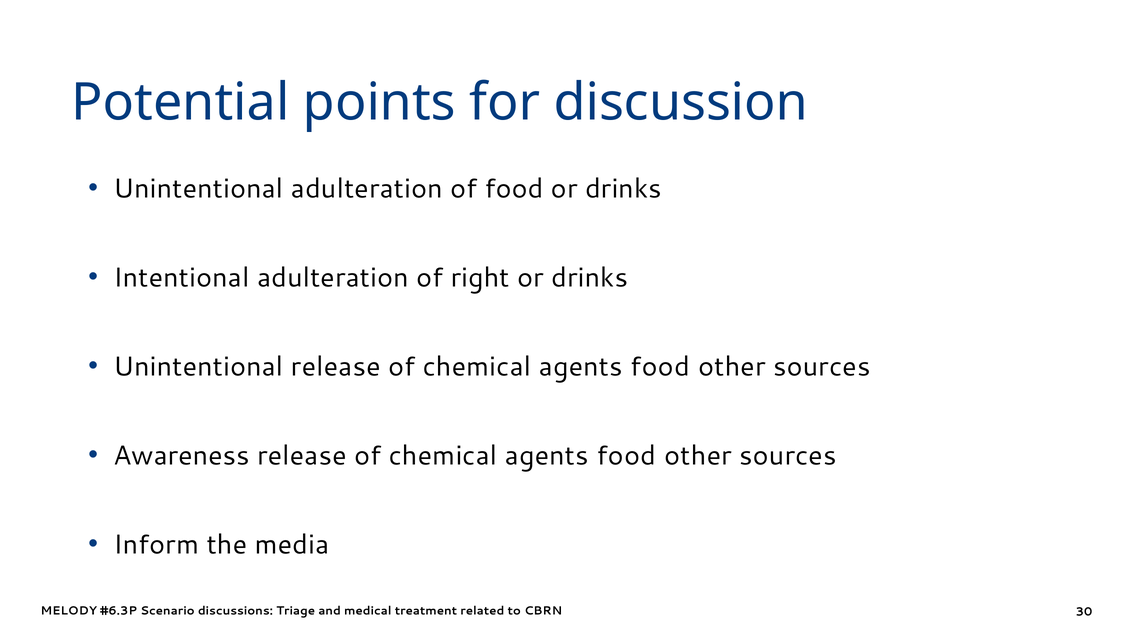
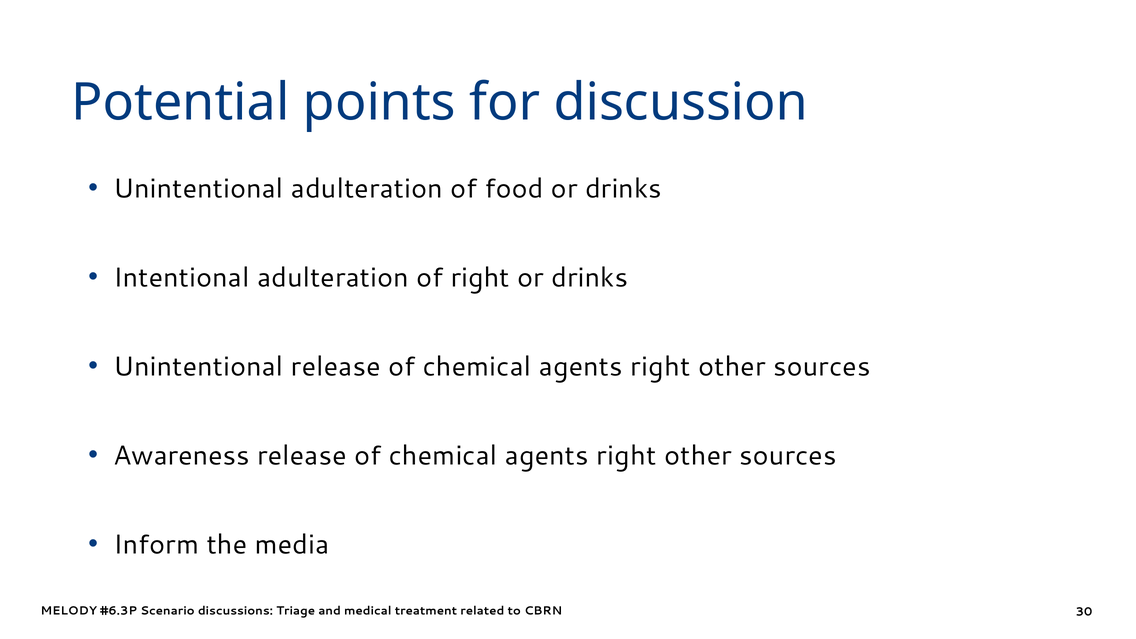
food at (660, 367): food -> right
food at (626, 456): food -> right
